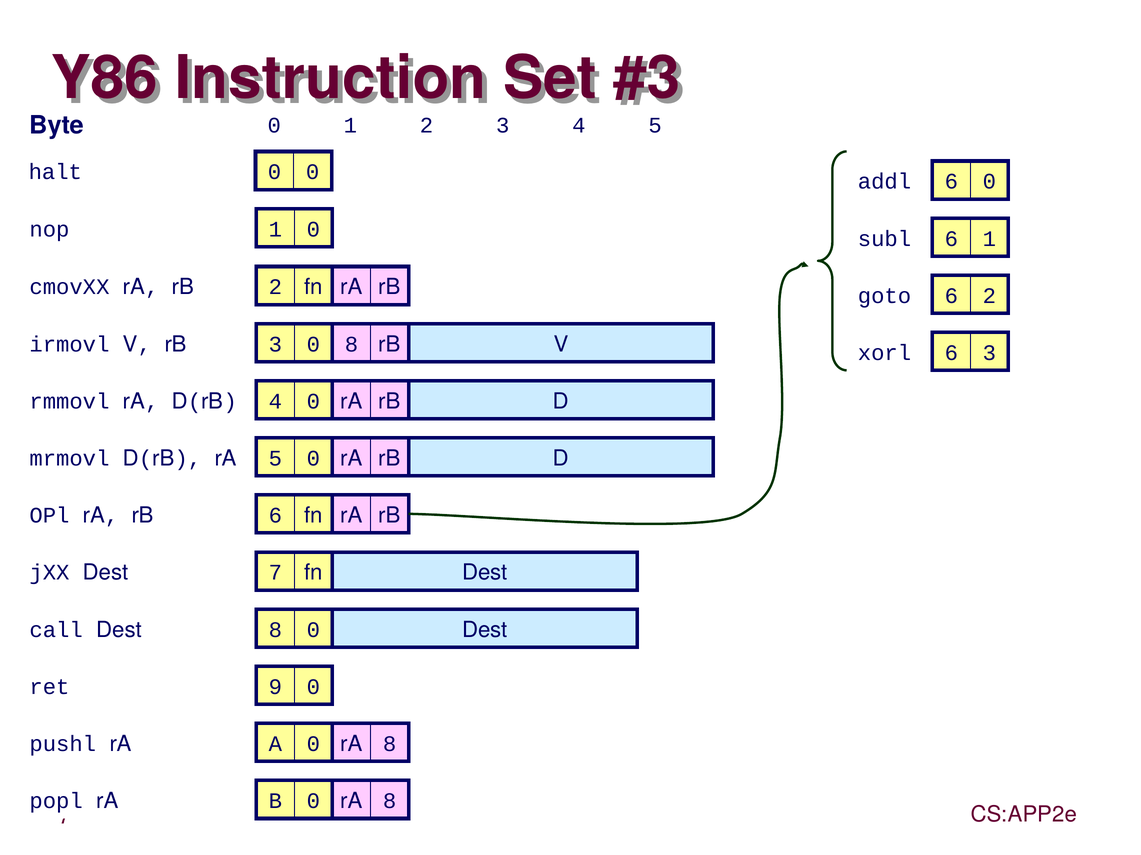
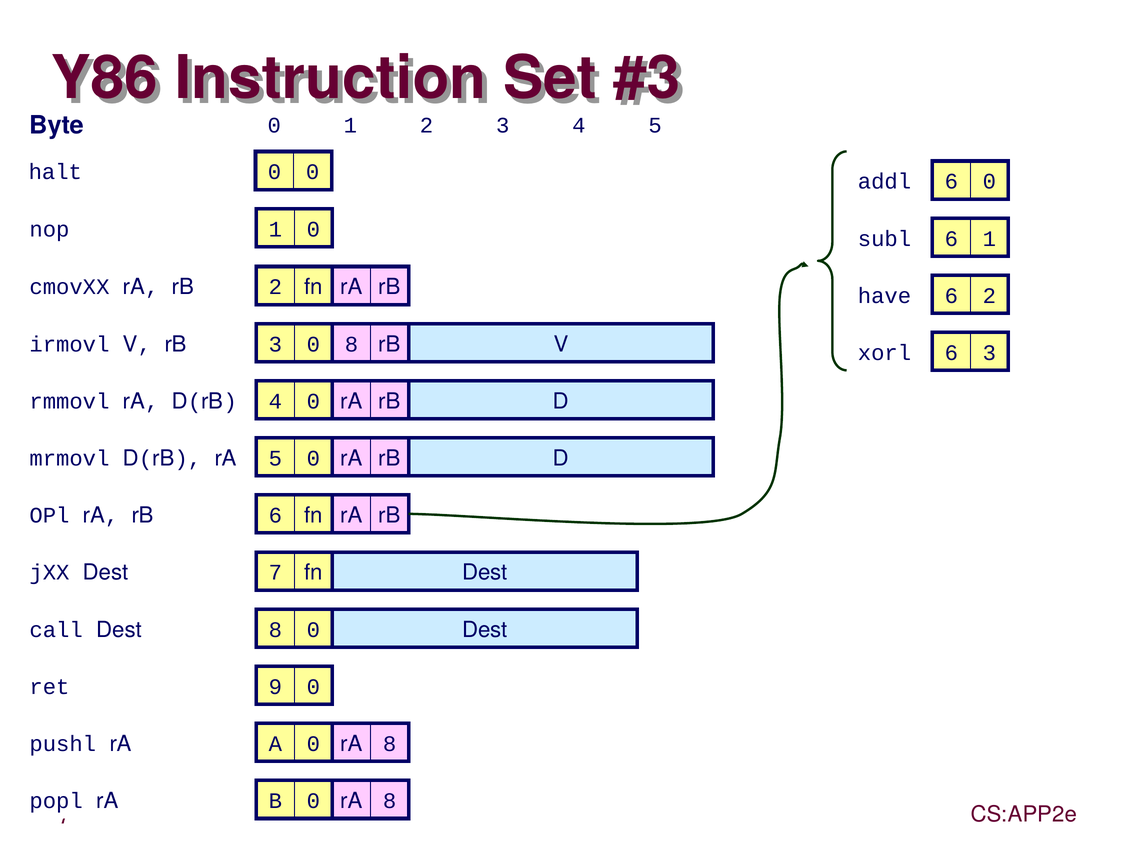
goto: goto -> have
